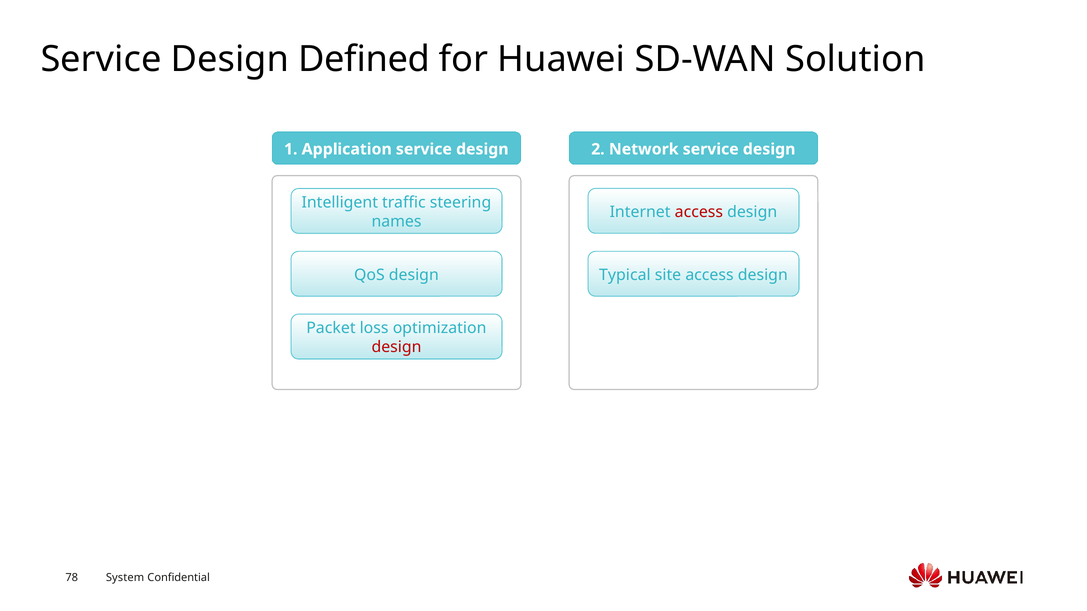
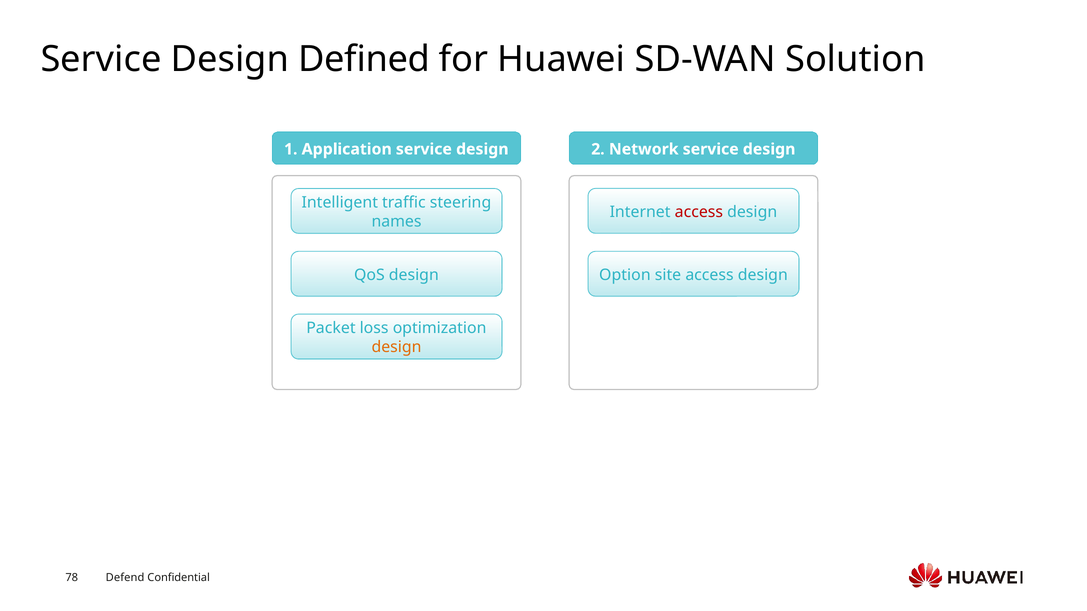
Typical: Typical -> Option
design at (396, 347) colour: red -> orange
System: System -> Defend
